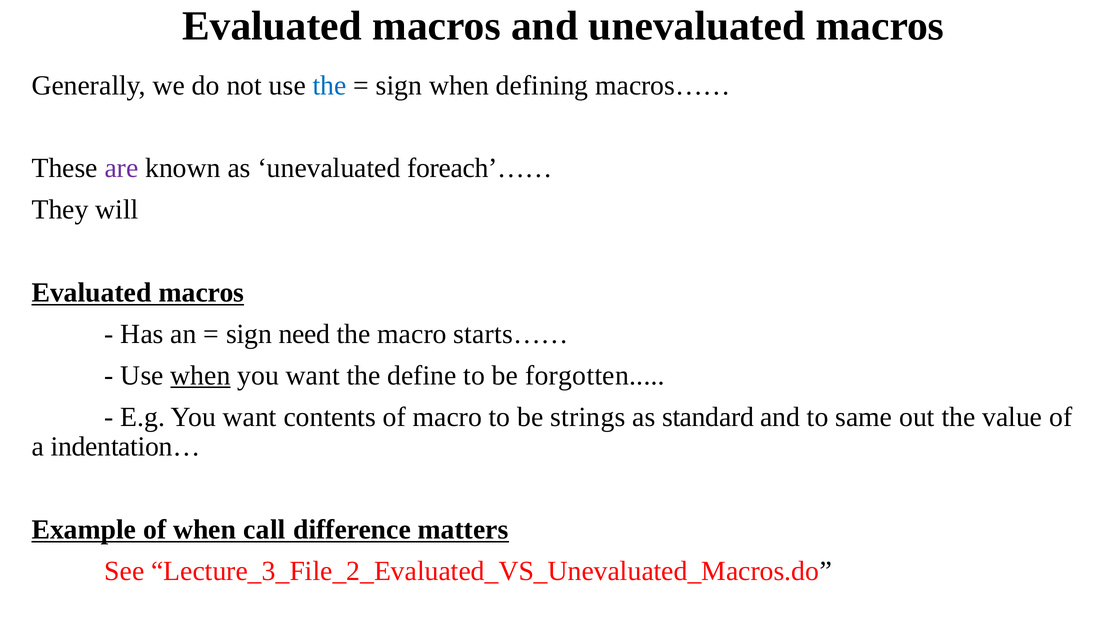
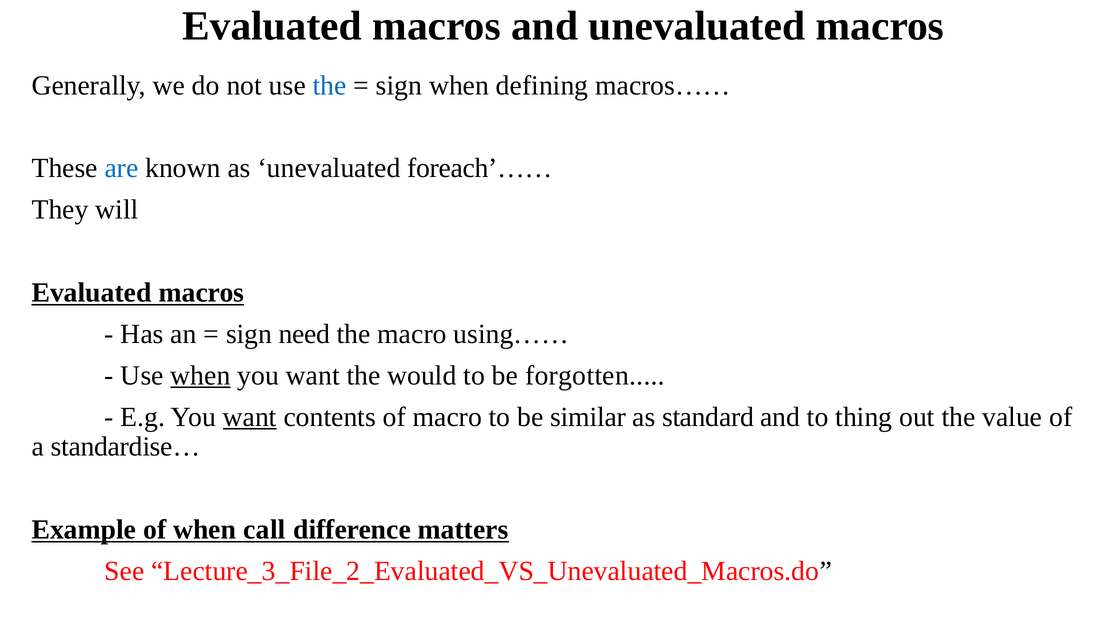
are colour: purple -> blue
starts……: starts…… -> using……
define: define -> would
want at (250, 417) underline: none -> present
strings: strings -> similar
same: same -> thing
indentation…: indentation… -> standardise…
